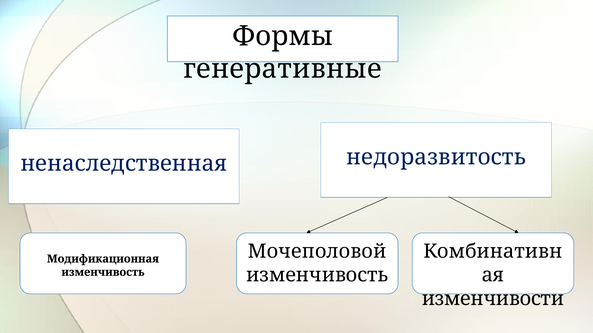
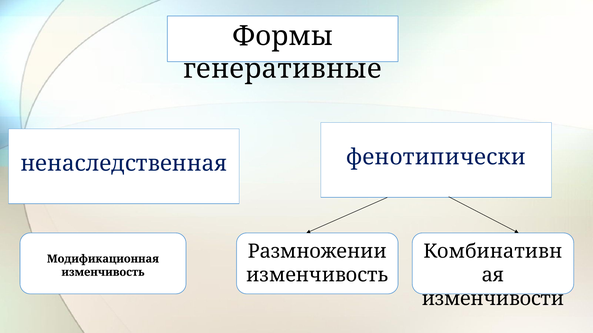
недоразвитость: недоразвитость -> фенотипически
Мочеполовой: Мочеполовой -> Размножении
